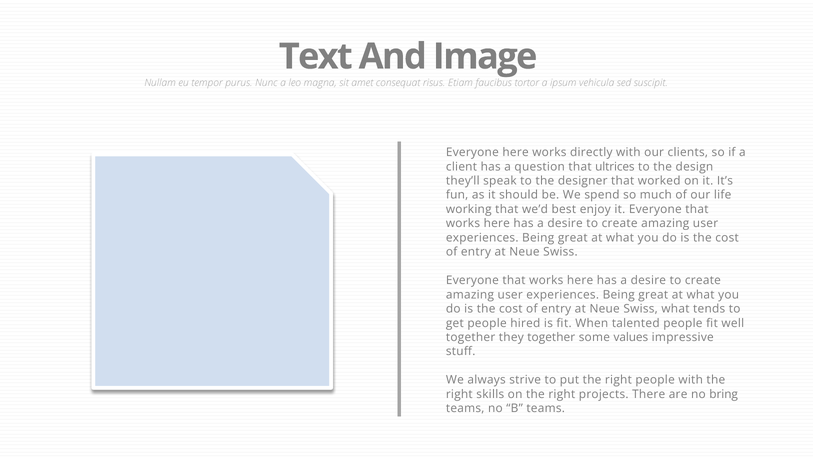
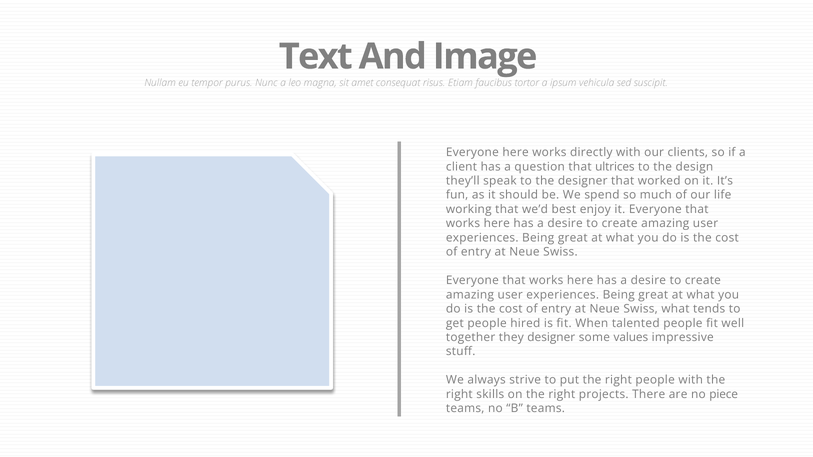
they together: together -> designer
bring: bring -> piece
